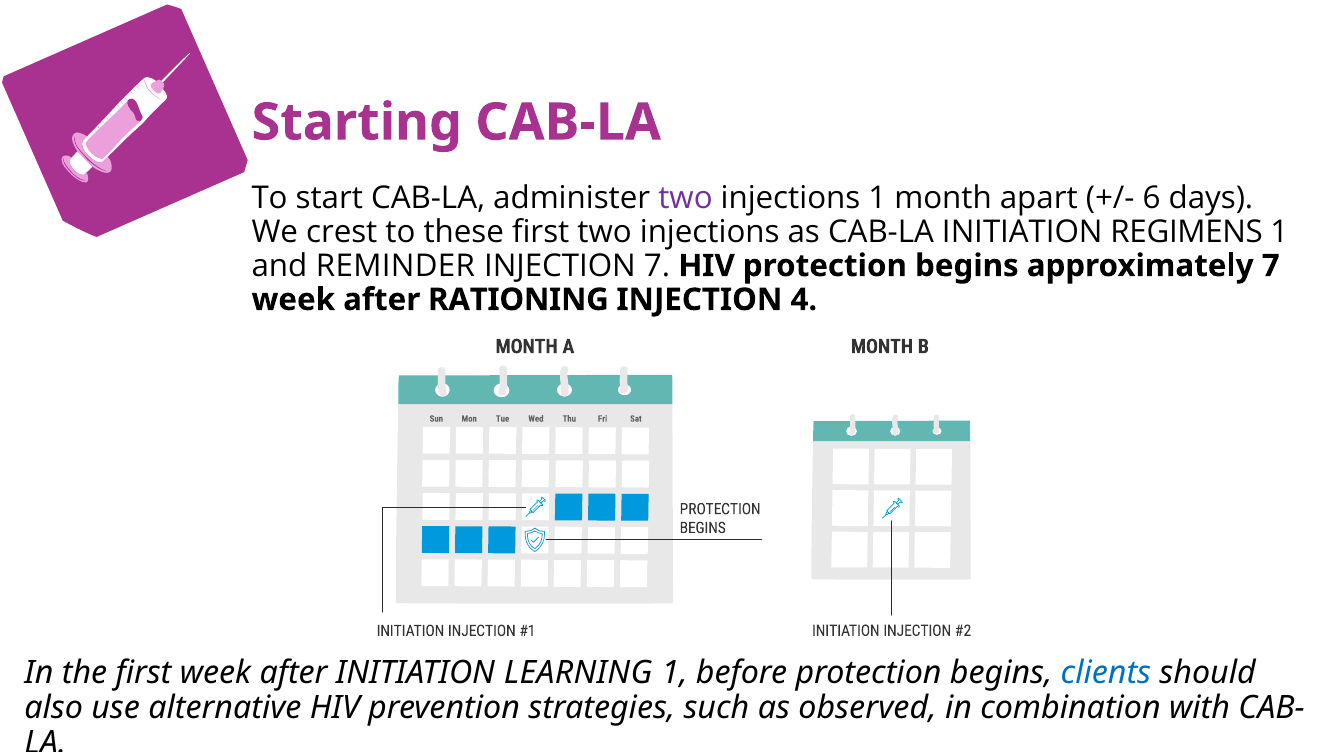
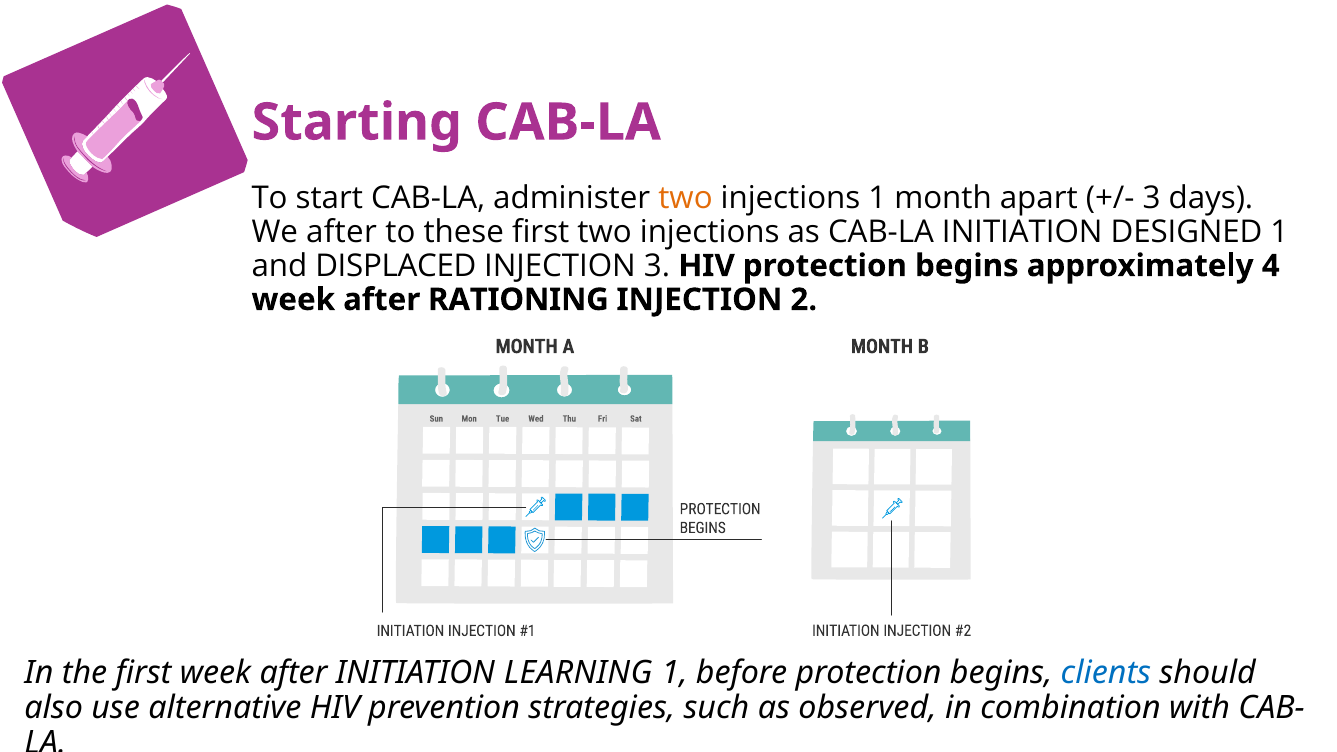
two at (685, 198) colour: purple -> orange
6 at (1152, 198): 6 -> 3
We crest: crest -> after
REGIMENS: REGIMENS -> DESIGNED
REMINDER: REMINDER -> DISPLACED
INJECTION 7: 7 -> 3
approximately 7: 7 -> 4
4: 4 -> 2
